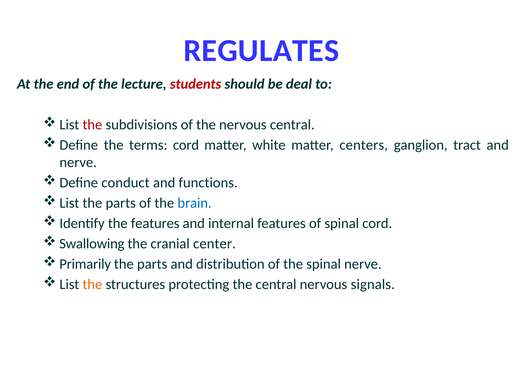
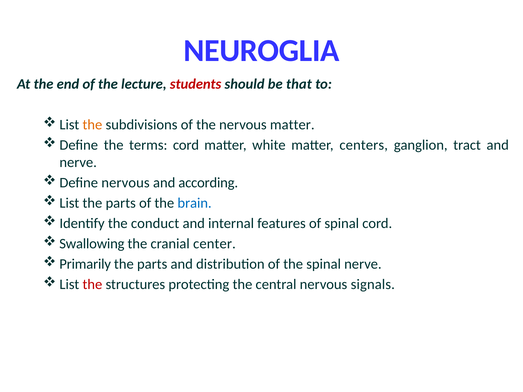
REGULATES: REGULATES -> NEUROGLIA
deal: deal -> that
the at (92, 125) colour: red -> orange
nervous central: central -> matter
Define conduct: conduct -> nervous
functions: functions -> according
the features: features -> conduct
the at (92, 285) colour: orange -> red
